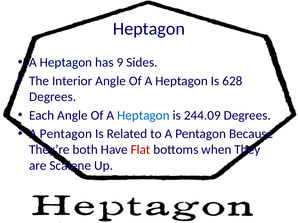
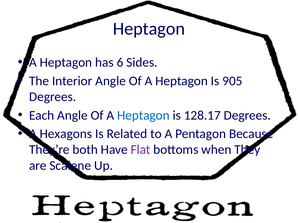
9: 9 -> 6
628: 628 -> 905
244.09: 244.09 -> 128.17
Pentagon at (66, 134): Pentagon -> Hexagons
Flat colour: red -> purple
